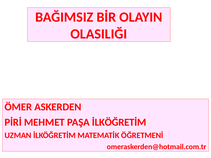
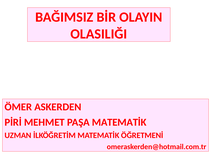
PAŞA İLKÖĞRETİM: İLKÖĞRETİM -> MATEMATİK
